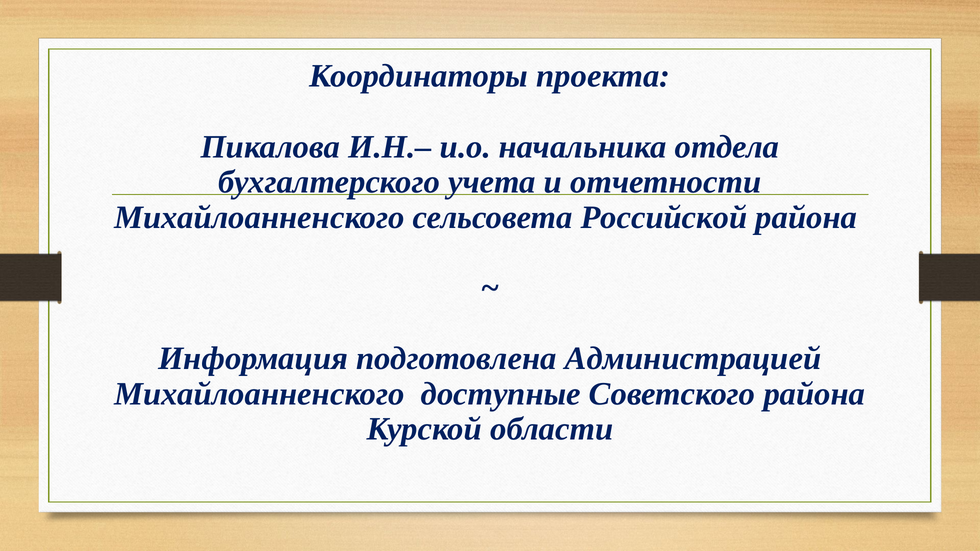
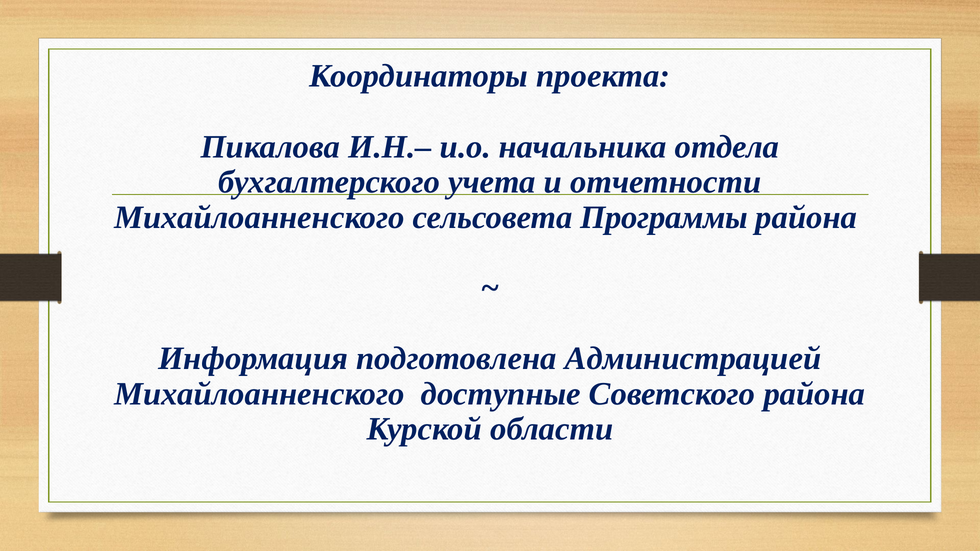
Российской: Российской -> Программы
